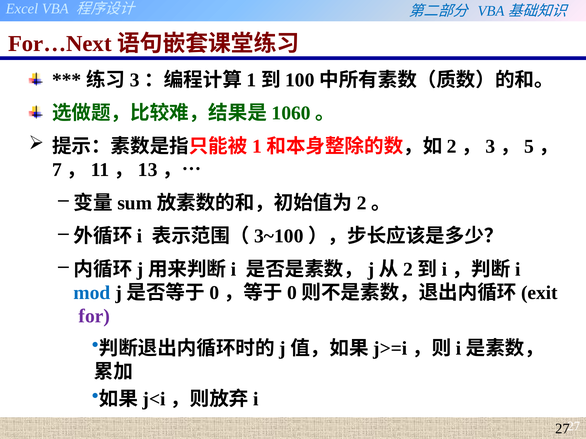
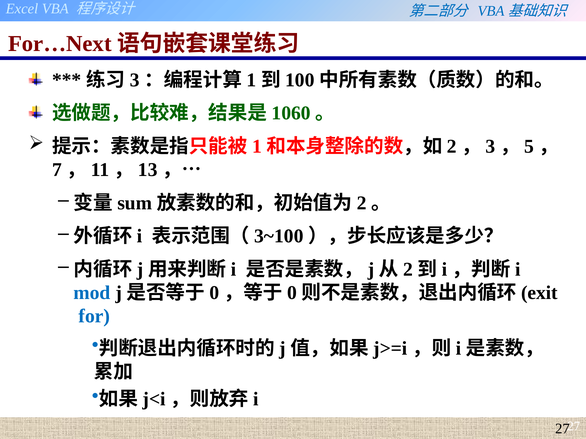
for colour: purple -> blue
